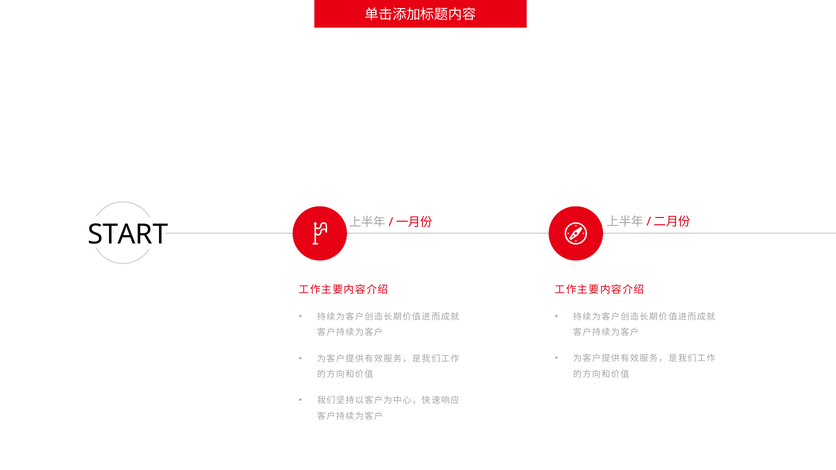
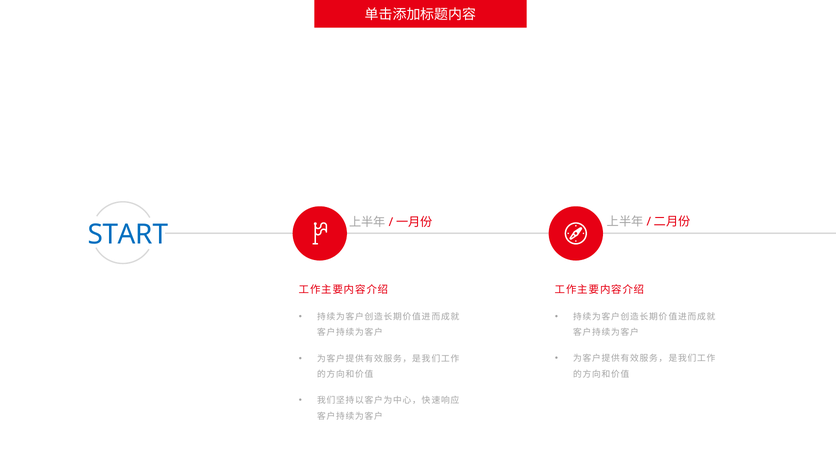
START colour: black -> blue
